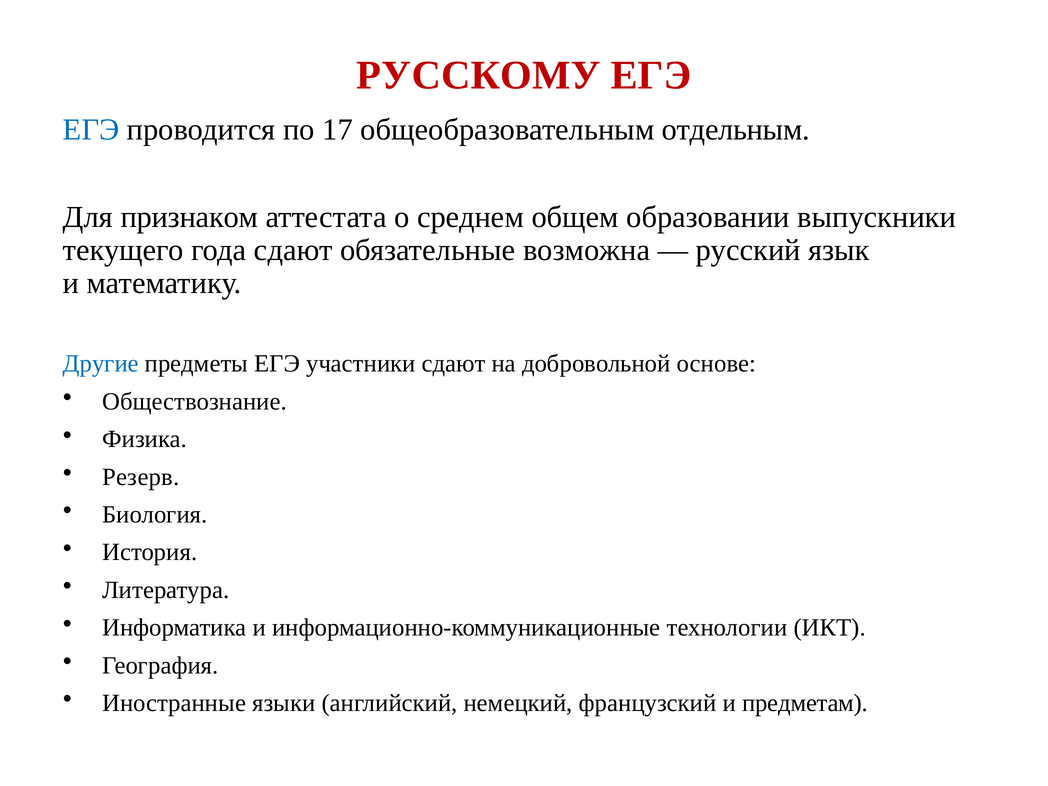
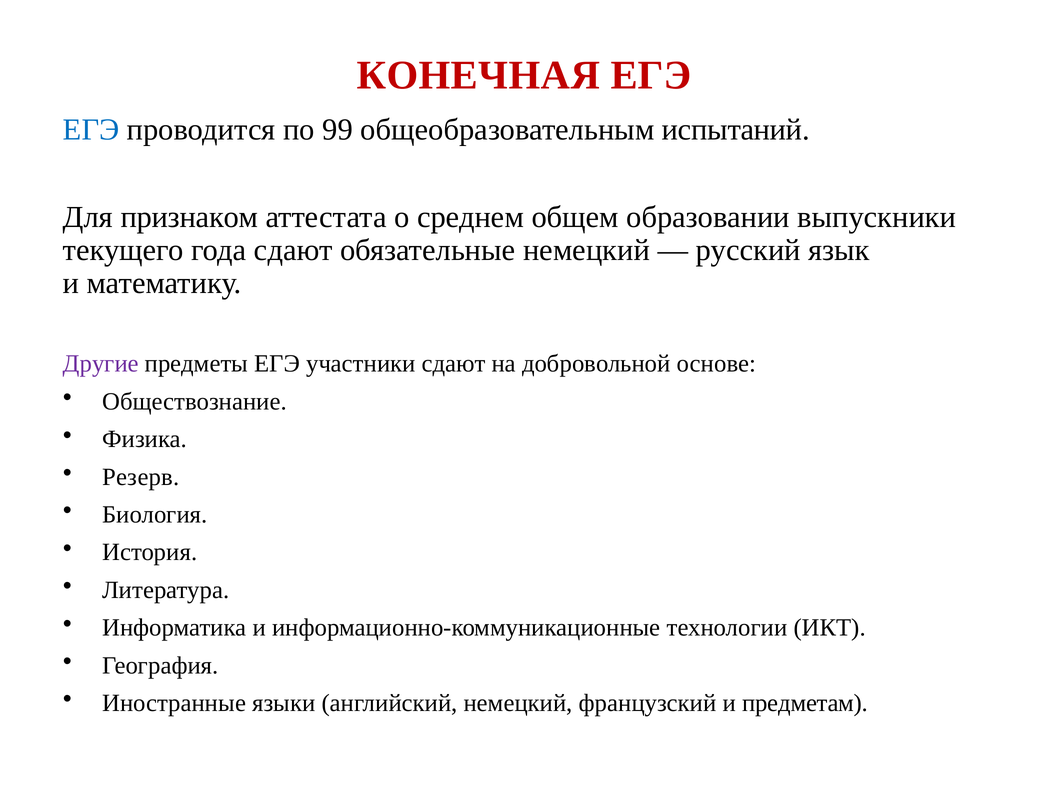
РУССКОМУ: РУССКОМУ -> КОНЕЧНАЯ
17: 17 -> 99
отдельным: отдельным -> испытаний
обязательные возможна: возможна -> немецкий
Другие colour: blue -> purple
